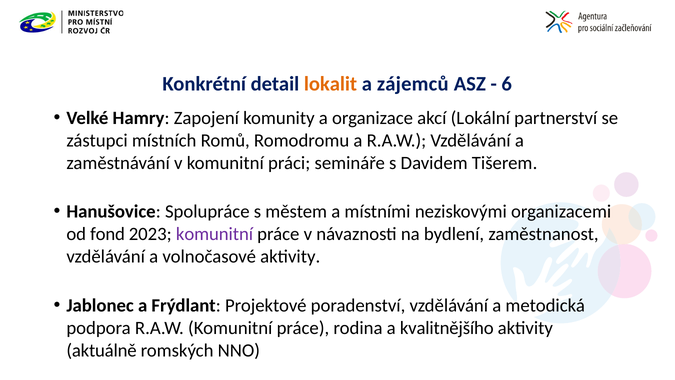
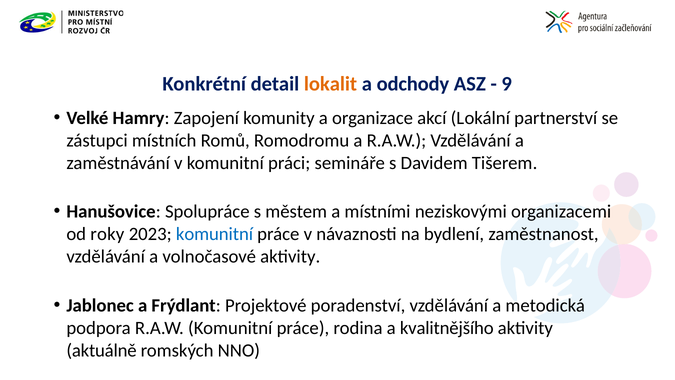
zájemců: zájemců -> odchody
6: 6 -> 9
fond: fond -> roky
komunitní at (215, 234) colour: purple -> blue
